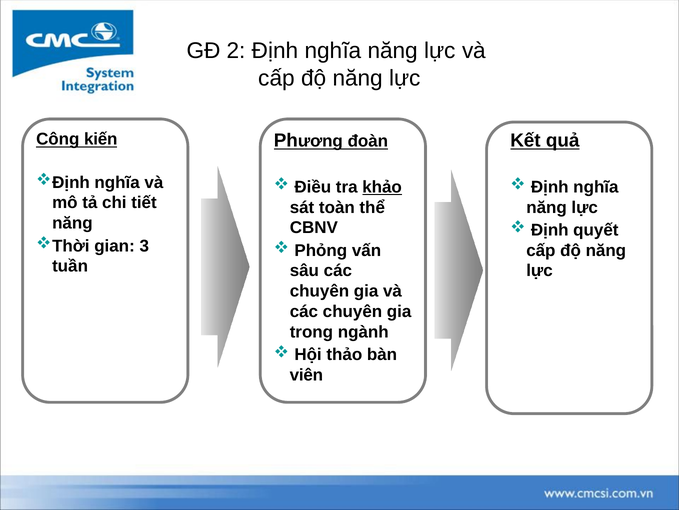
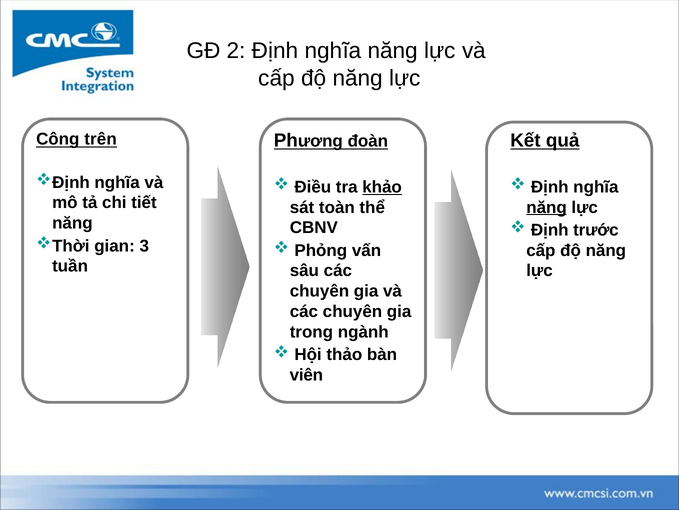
kiến: kiến -> trên
năng at (547, 207) underline: none -> present
quyết: quyết -> trước
